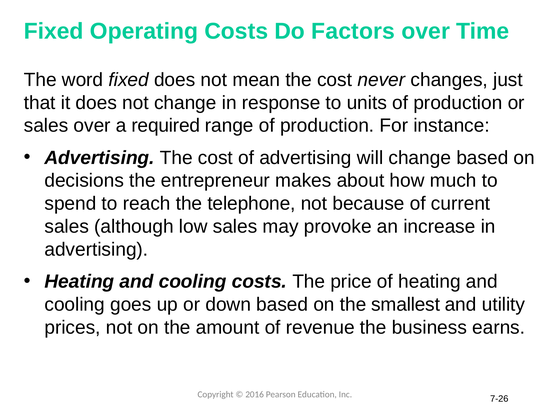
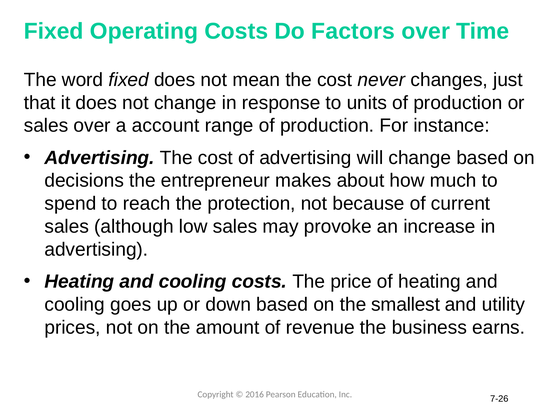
required: required -> account
telephone: telephone -> protection
